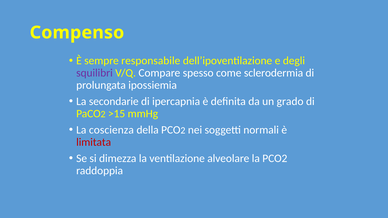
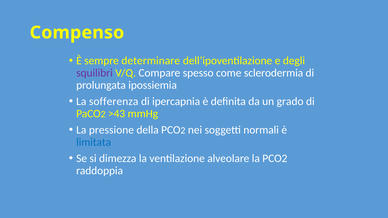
responsabile: responsabile -> determinare
secondarie: secondarie -> sofferenza
>15: >15 -> >43
coscienza: coscienza -> pressione
limitata colour: red -> blue
